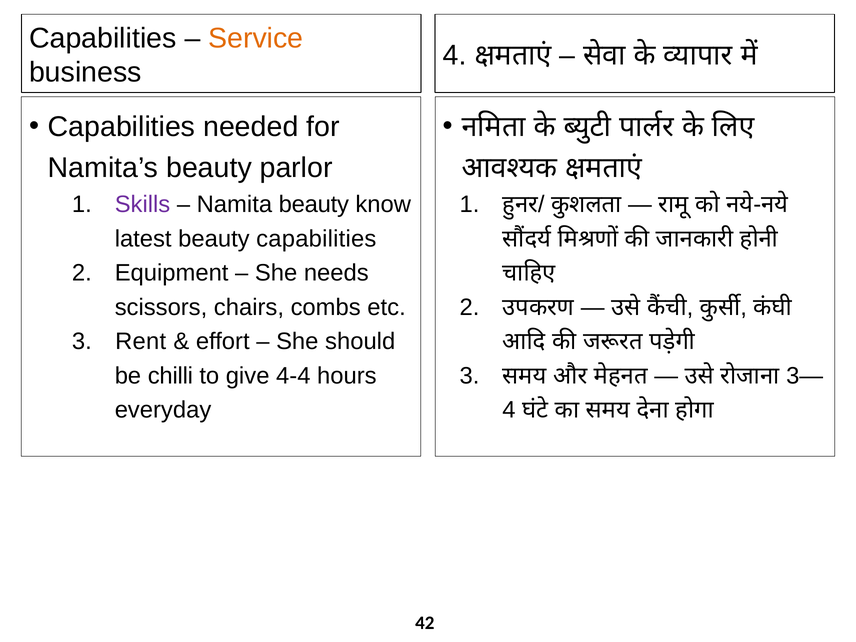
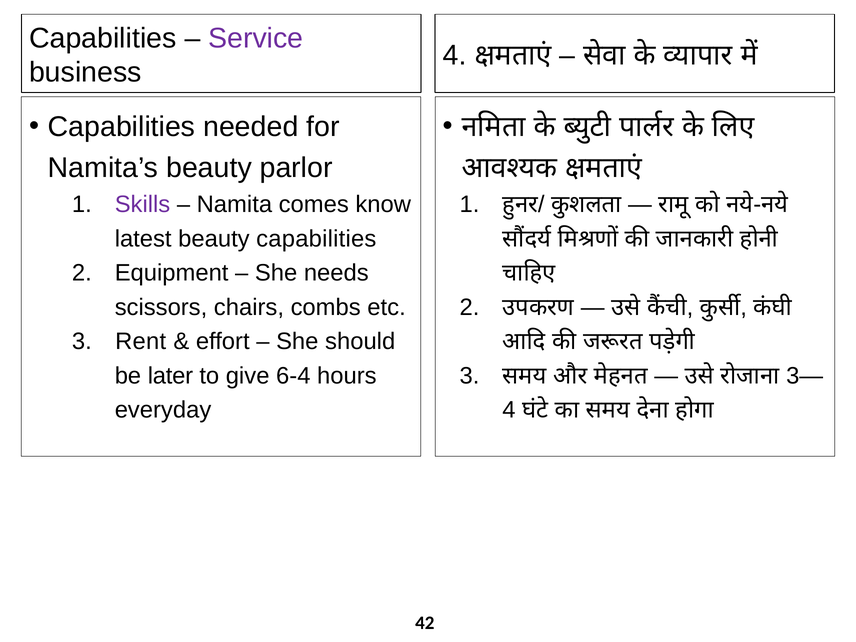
Service colour: orange -> purple
Namita beauty: beauty -> comes
chilli: chilli -> later
4-4: 4-4 -> 6-4
